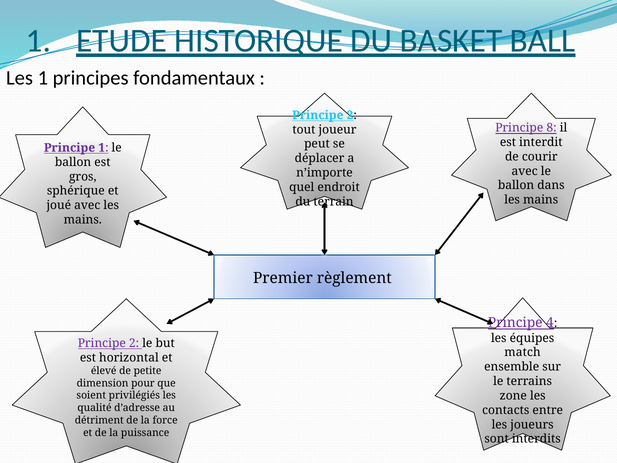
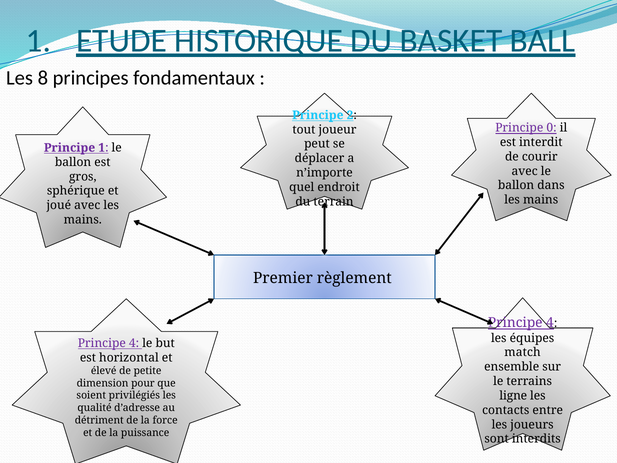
Les 1: 1 -> 8
8: 8 -> 0
2 at (134, 343): 2 -> 4
zone: zone -> ligne
